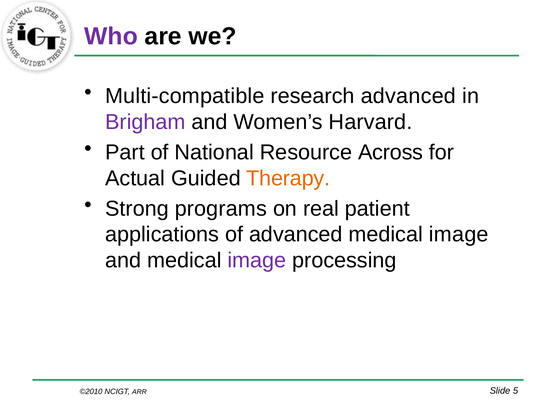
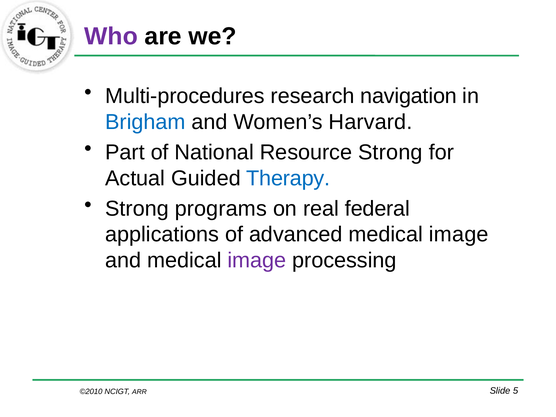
Multi-compatible: Multi-compatible -> Multi-procedures
research advanced: advanced -> navigation
Brigham colour: purple -> blue
Resource Across: Across -> Strong
Therapy colour: orange -> blue
patient: patient -> federal
